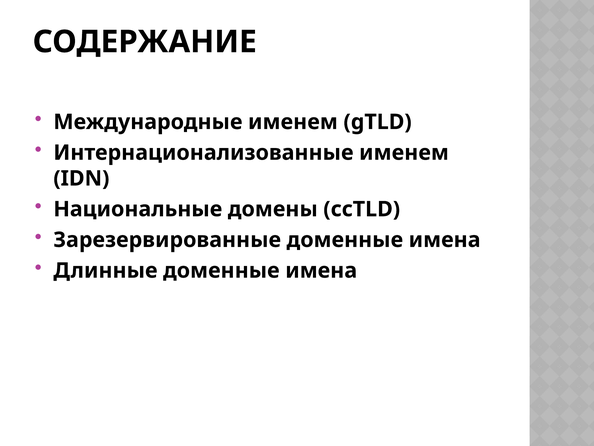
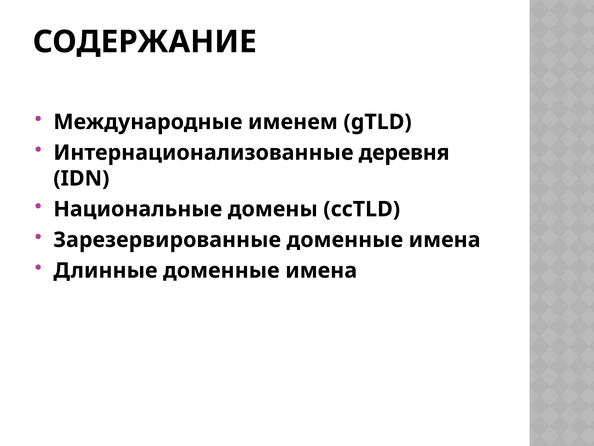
Интернационализованные именем: именем -> деревня
